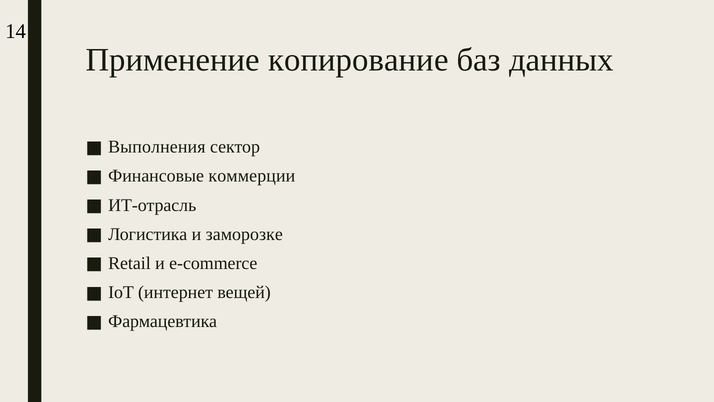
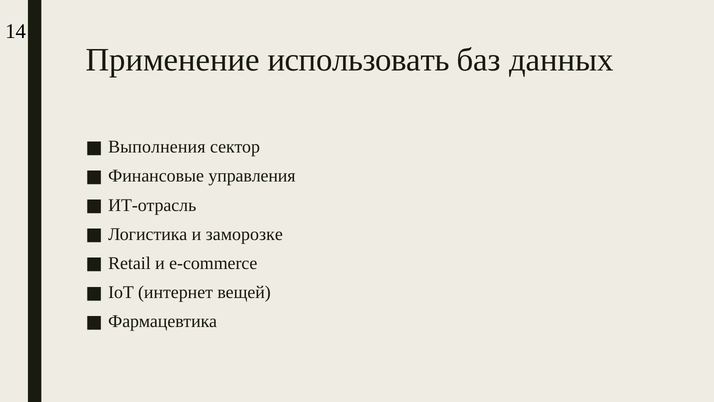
копирование: копирование -> использовать
коммерции: коммерции -> управления
